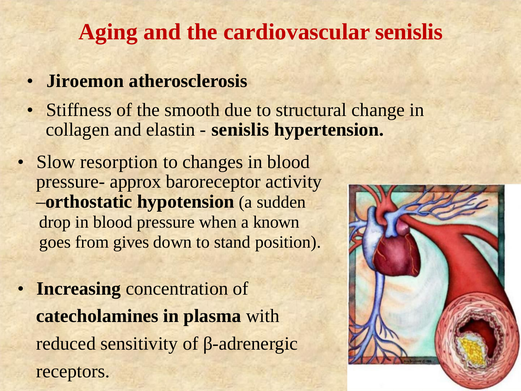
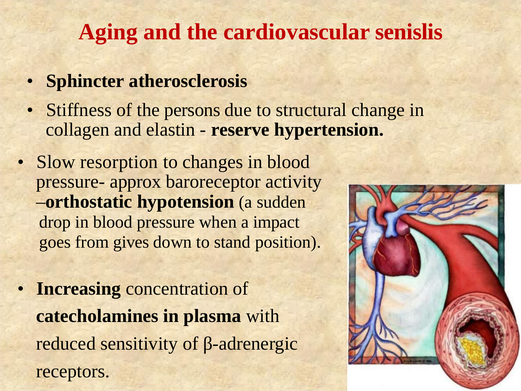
Jiroemon: Jiroemon -> Sphincter
smooth: smooth -> persons
senislis at (240, 130): senislis -> reserve
known: known -> impact
